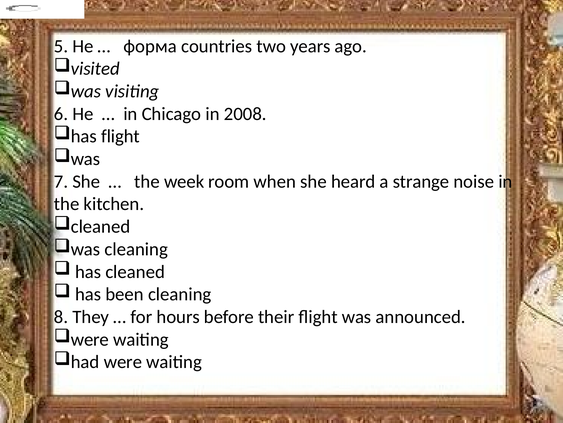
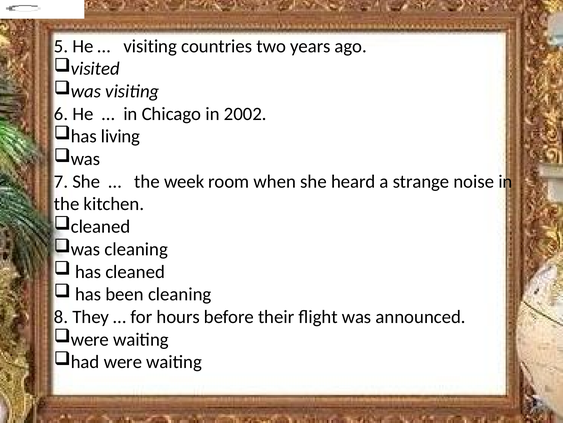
форма at (150, 46): форма -> visiting
2008: 2008 -> 2002
has flight: flight -> living
